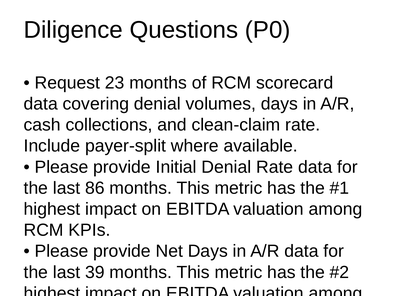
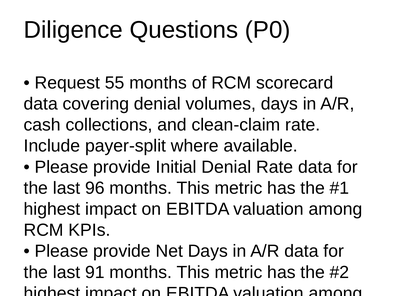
23: 23 -> 55
86: 86 -> 96
39: 39 -> 91
